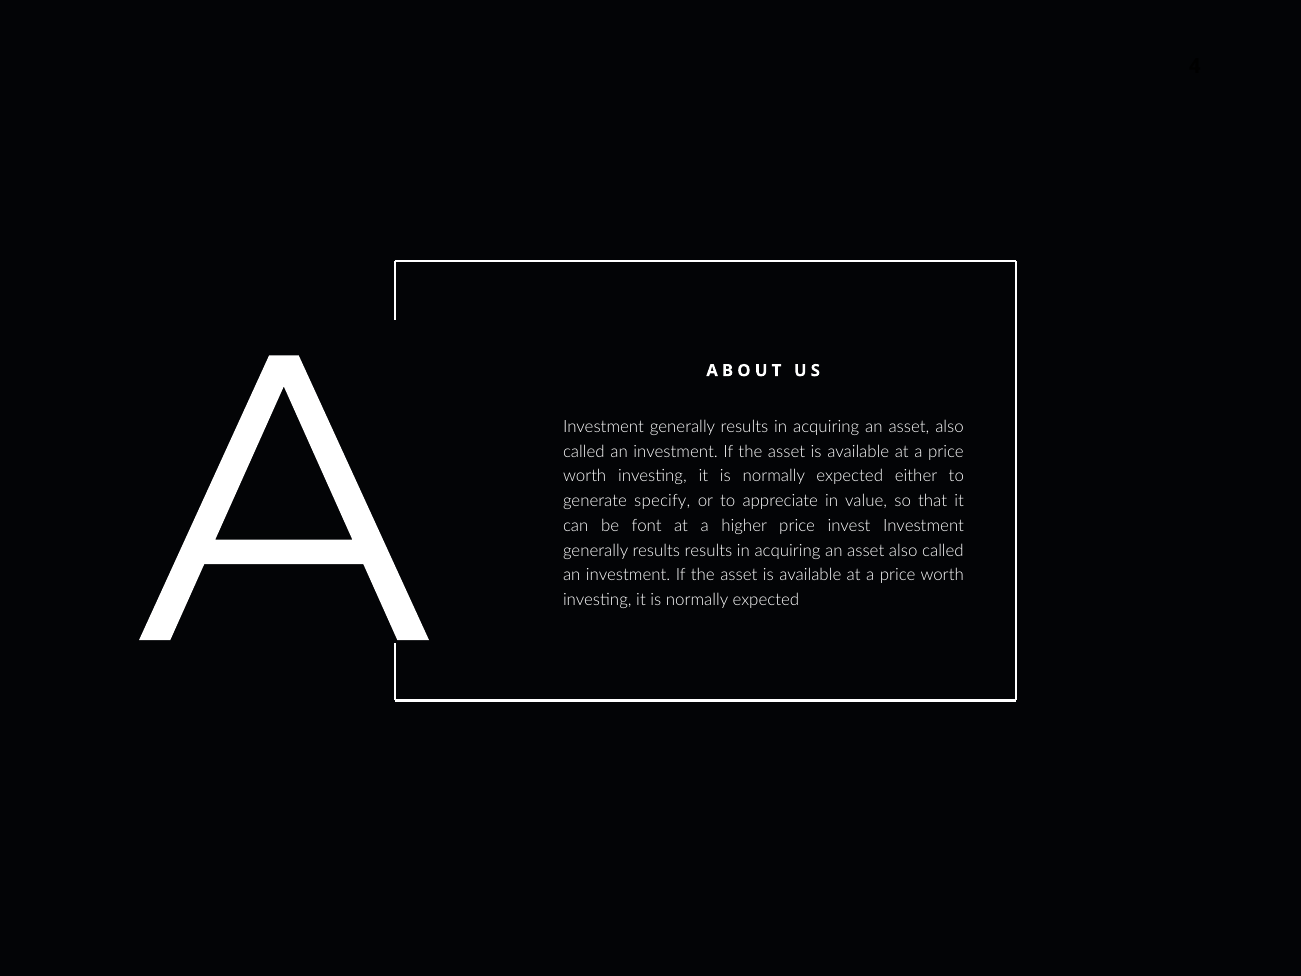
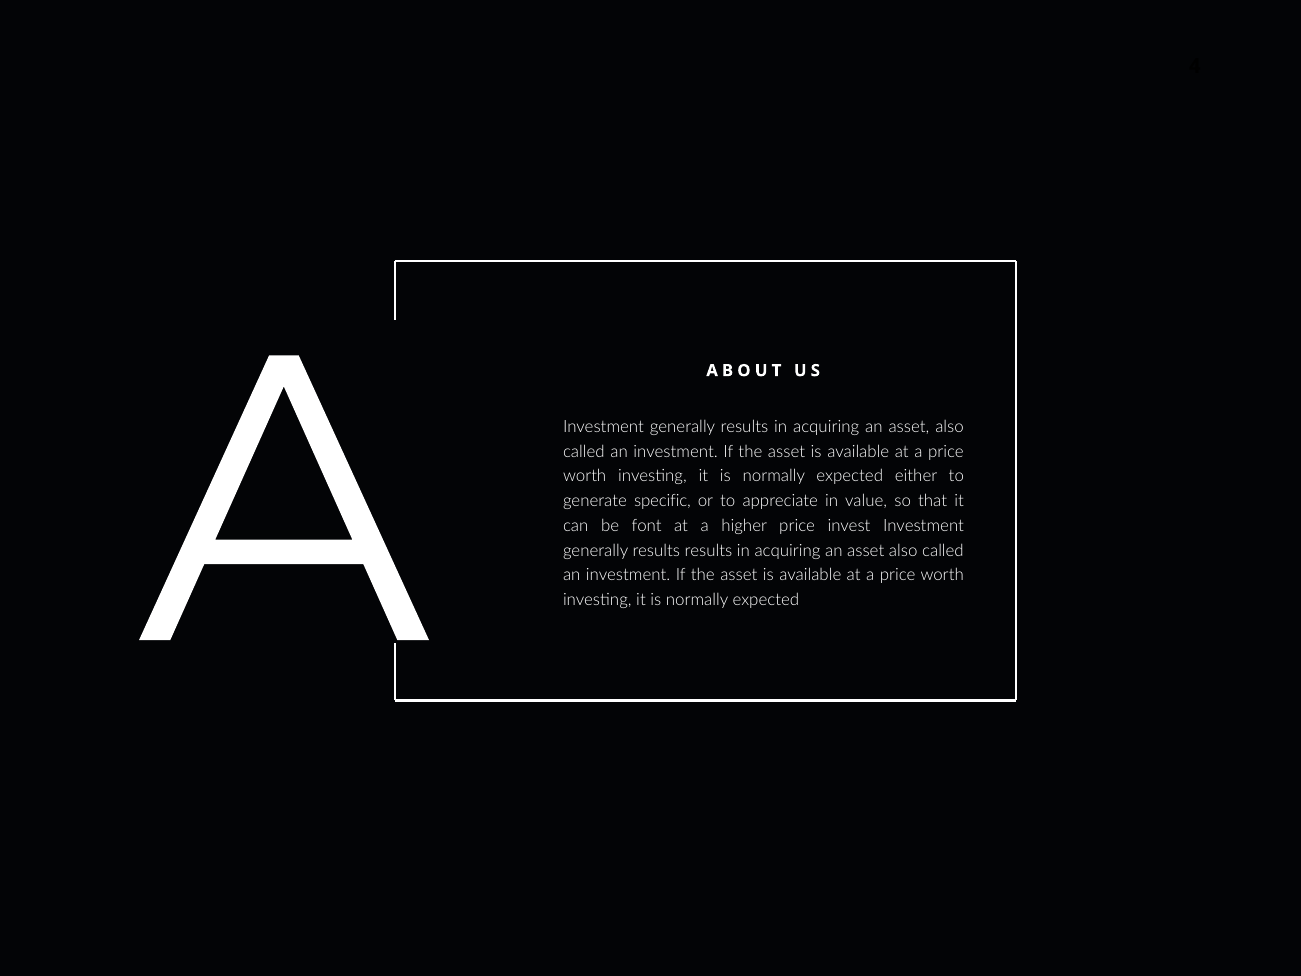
specify: specify -> specific
